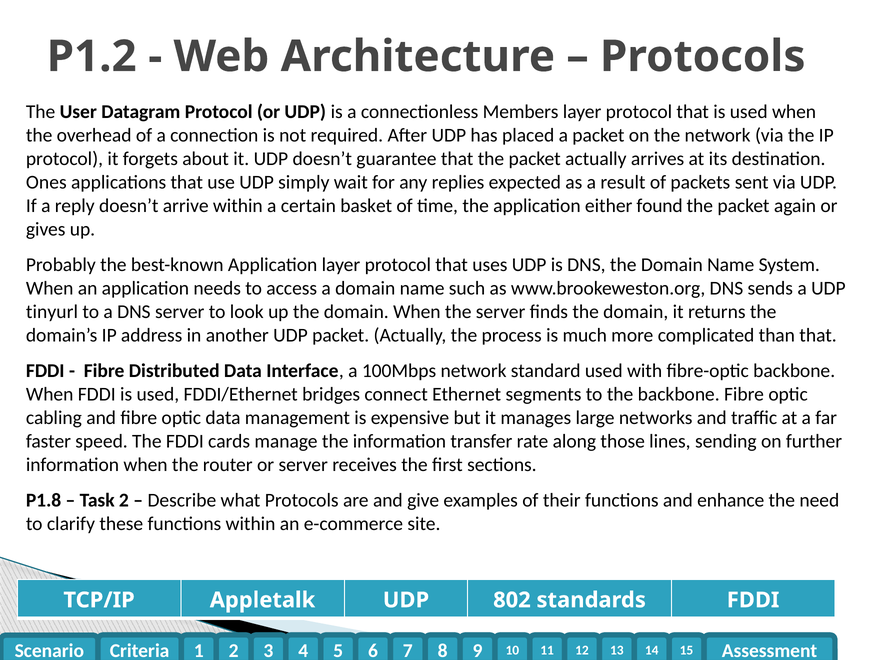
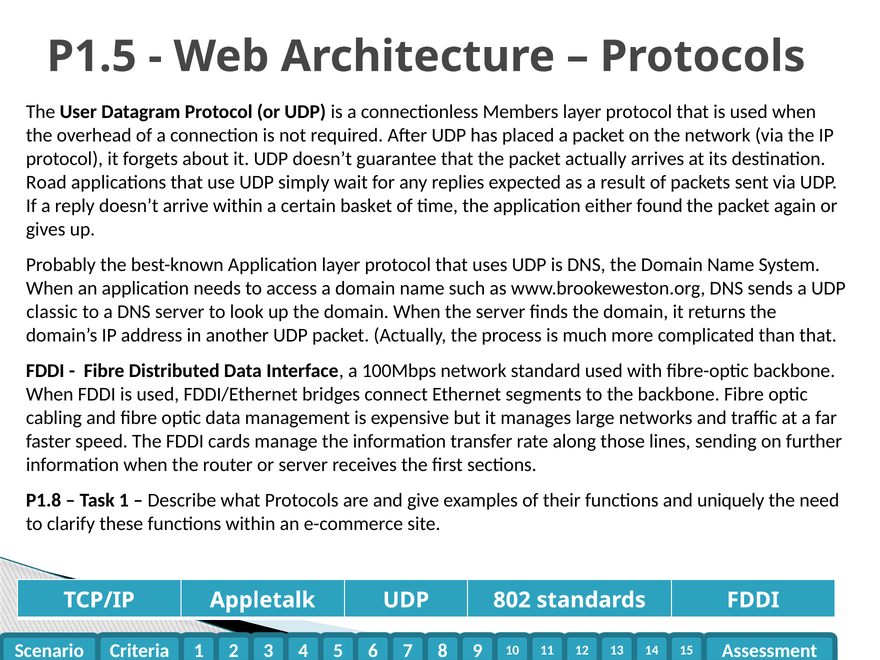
P1.2: P1.2 -> P1.5
Ones: Ones -> Road
tinyurl: tinyurl -> classic
Task 2: 2 -> 1
enhance: enhance -> uniquely
